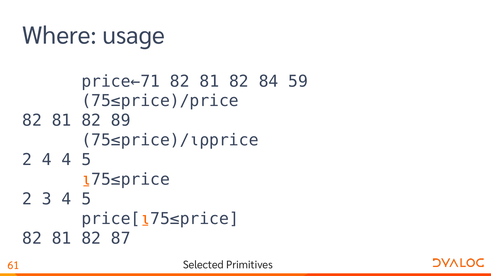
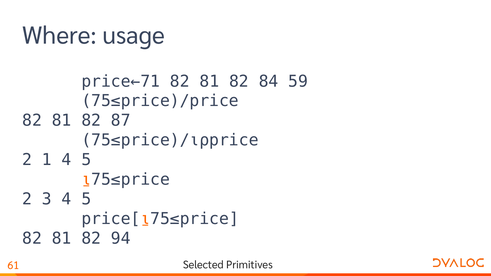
89: 89 -> 87
2 4: 4 -> 1
87: 87 -> 94
